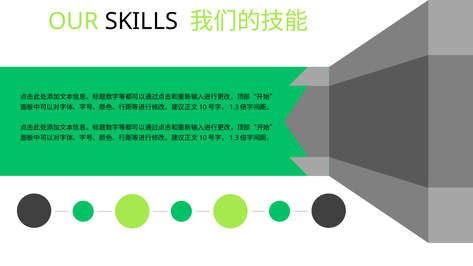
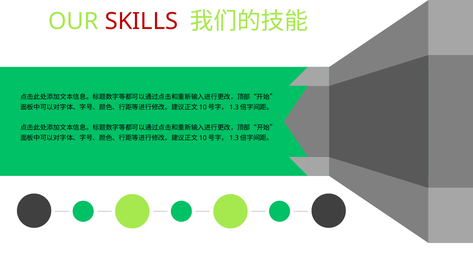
SKILLS colour: black -> red
